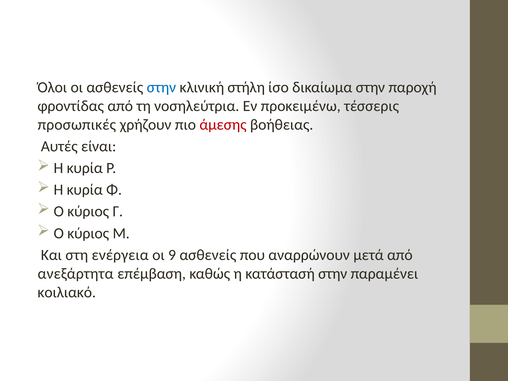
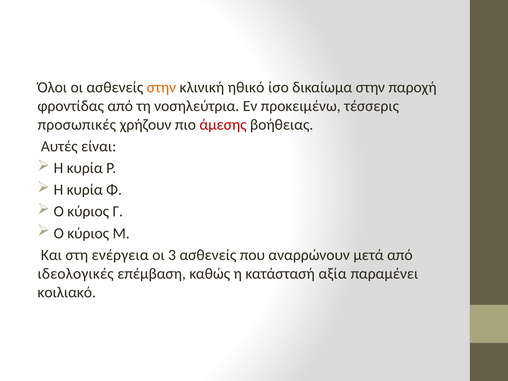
στην at (161, 87) colour: blue -> orange
στήλη: στήλη -> ηθικό
9: 9 -> 3
ανεξάρτητα: ανεξάρτητα -> ιδεολογικές
κατάστασή στην: στην -> αξία
